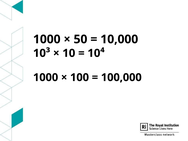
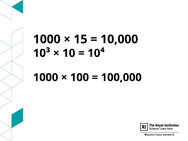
50: 50 -> 15
